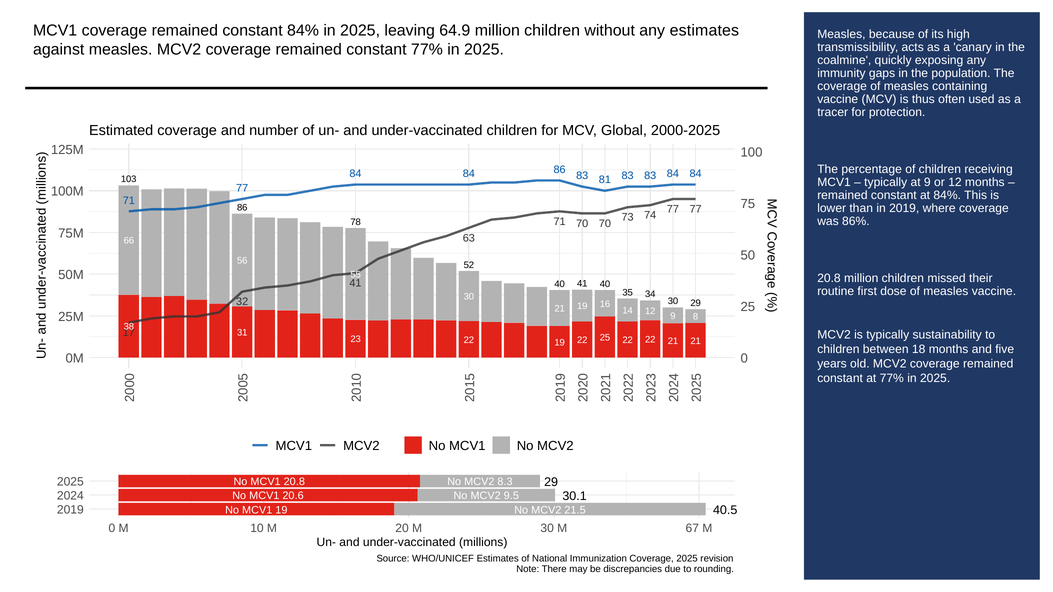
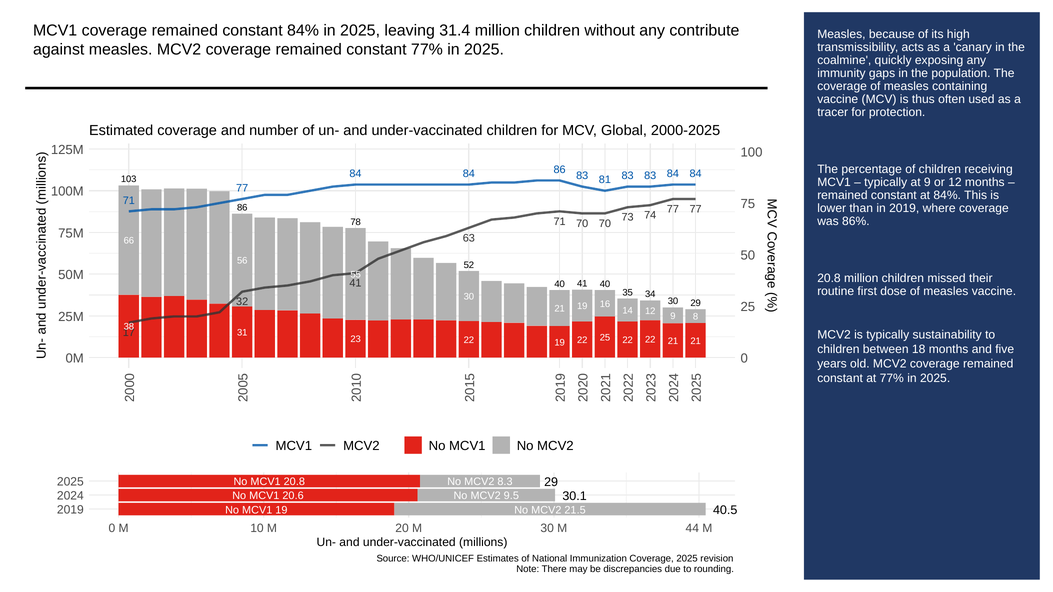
64.9: 64.9 -> 31.4
any estimates: estimates -> contribute
67: 67 -> 44
